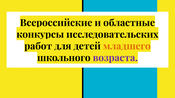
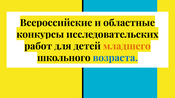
возраста colour: purple -> blue
